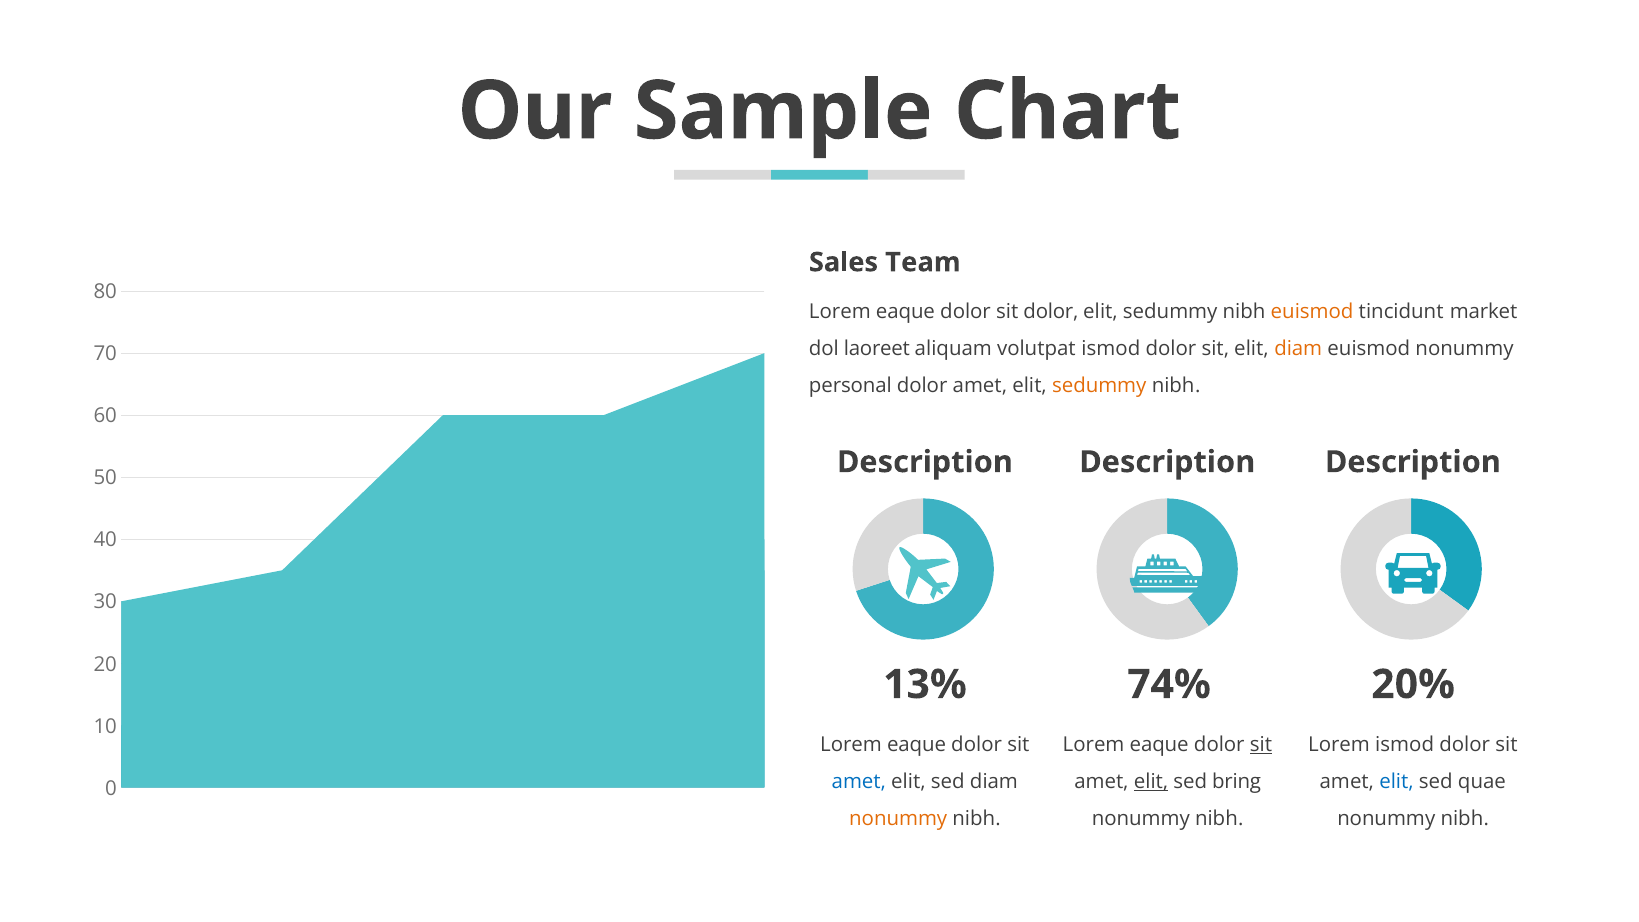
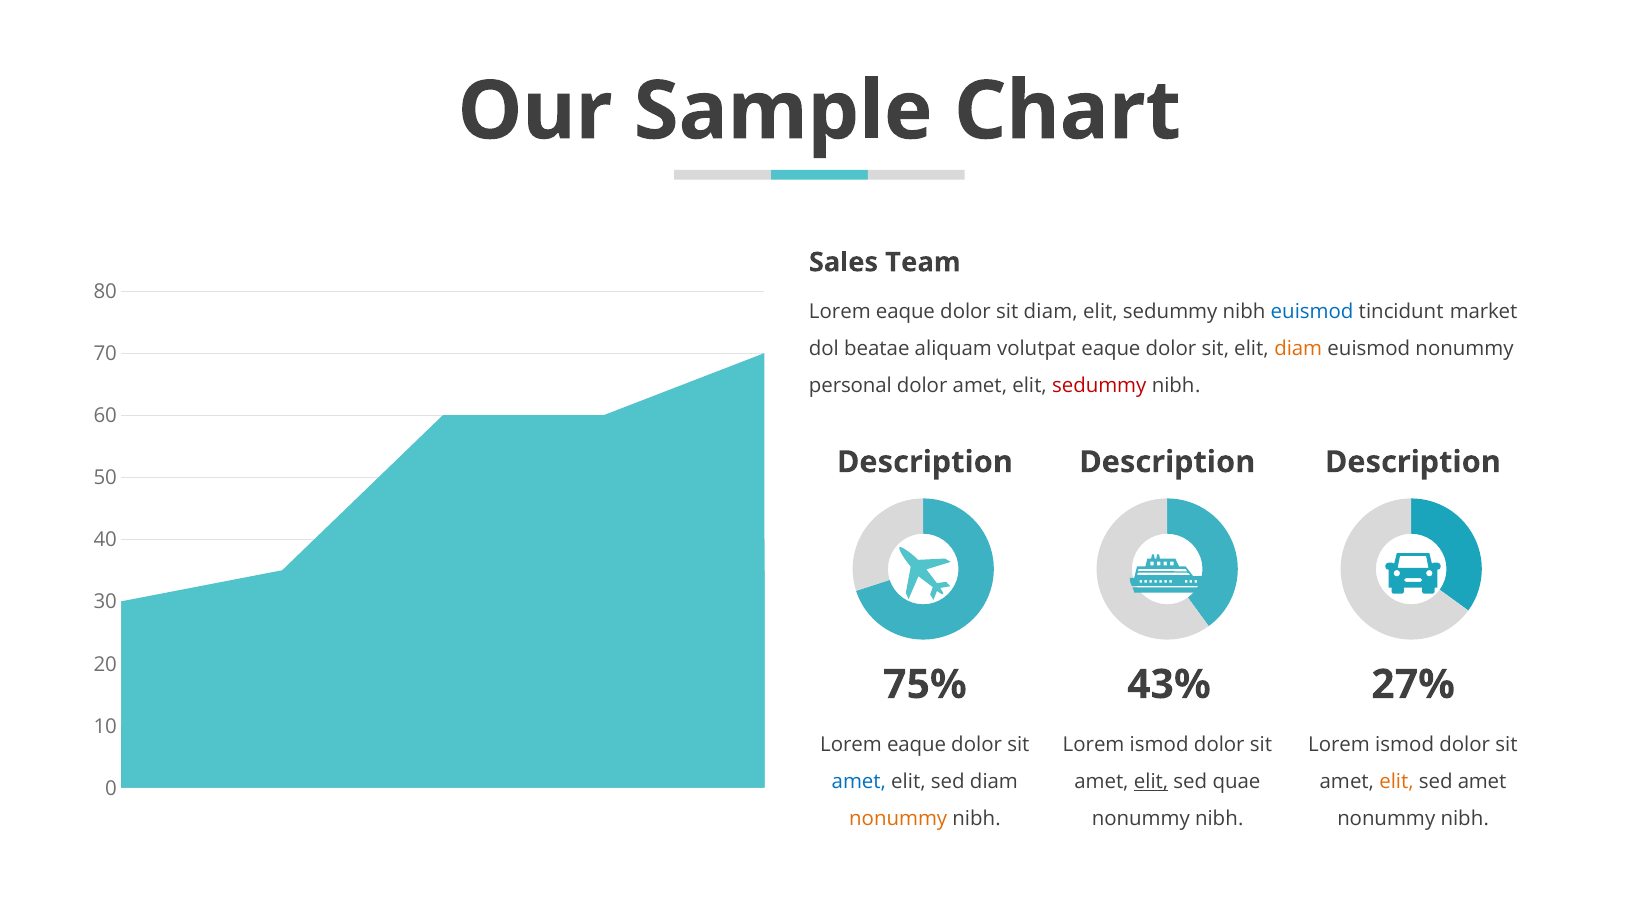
sit dolor: dolor -> diam
euismod at (1312, 312) colour: orange -> blue
laoreet: laoreet -> beatae
volutpat ismod: ismod -> eaque
sedummy at (1099, 386) colour: orange -> red
20%: 20% -> 27%
13%: 13% -> 75%
74%: 74% -> 43%
eaque at (1159, 745): eaque -> ismod
sit at (1261, 745) underline: present -> none
bring: bring -> quae
elit at (1397, 782) colour: blue -> orange
sed quae: quae -> amet
